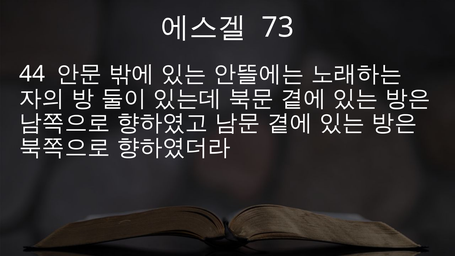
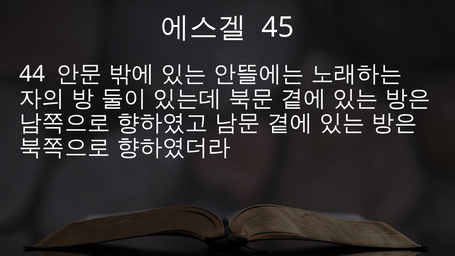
73: 73 -> 45
